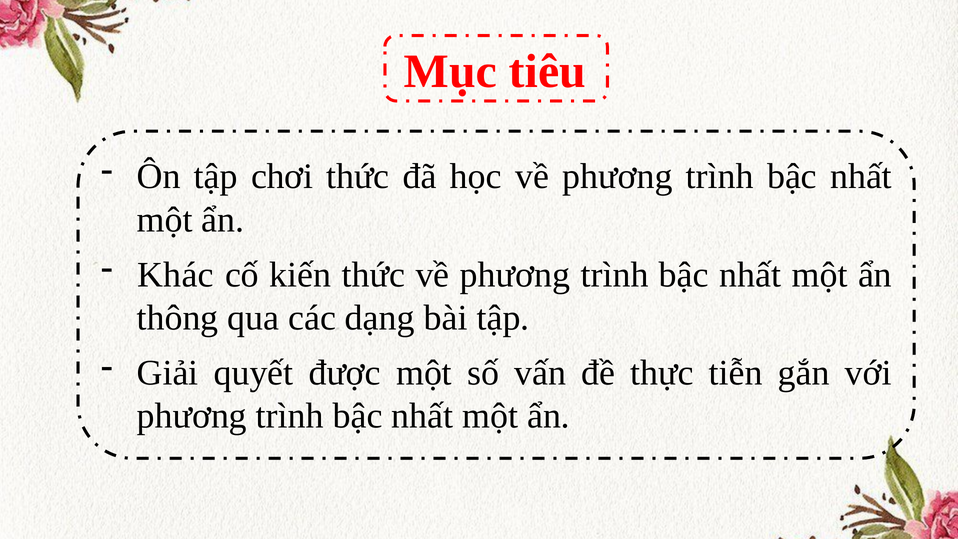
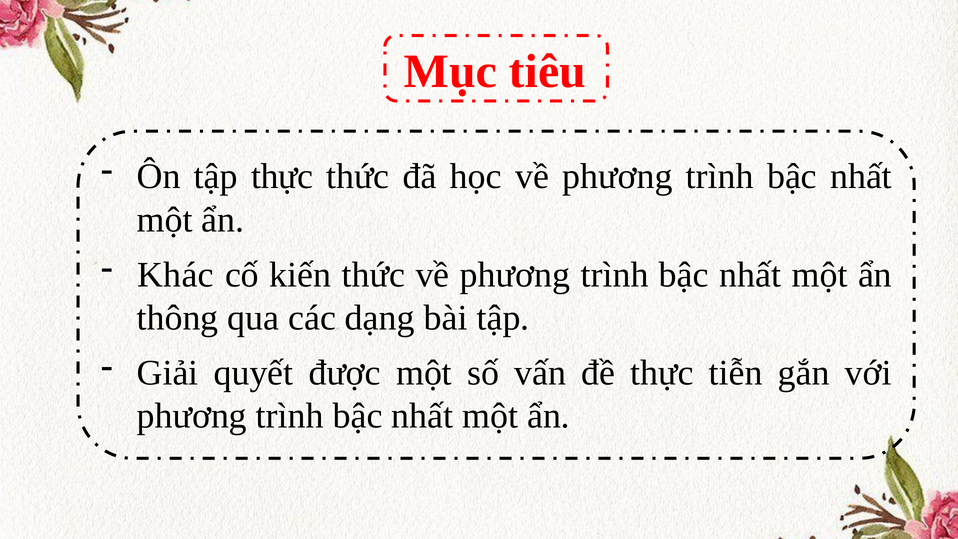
tập chơi: chơi -> thực
